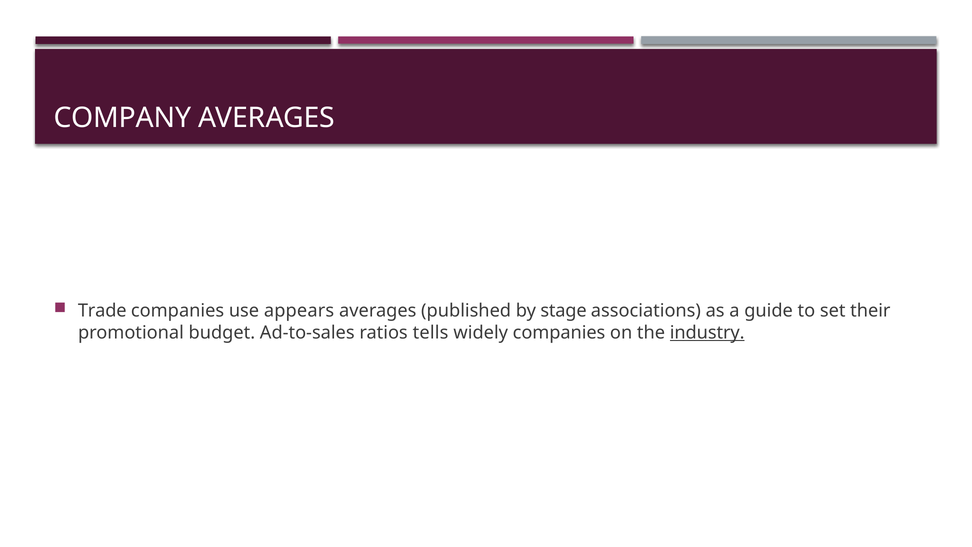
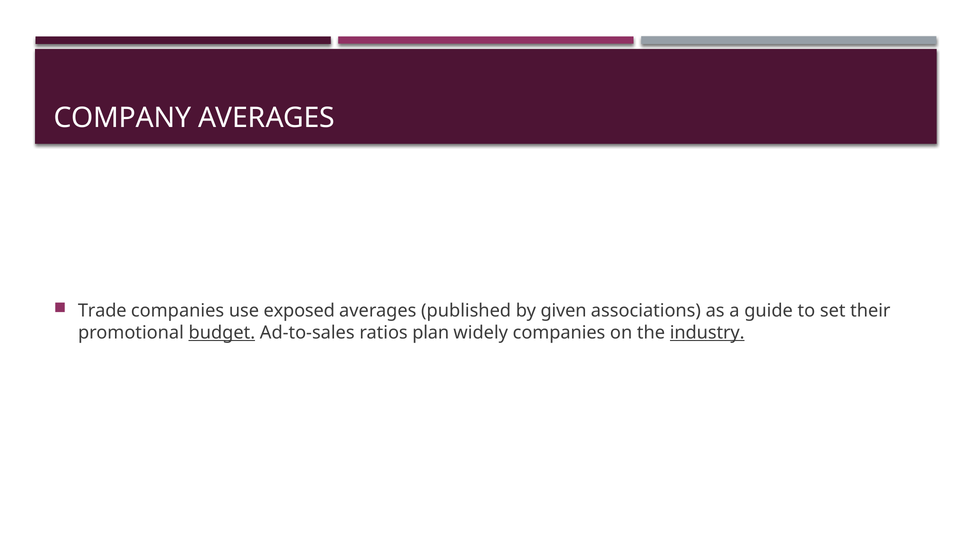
appears: appears -> exposed
stage: stage -> given
budget underline: none -> present
tells: tells -> plan
